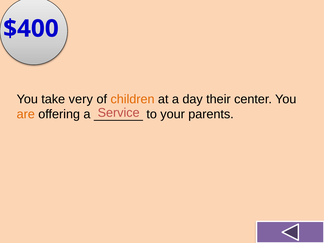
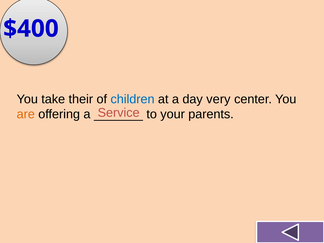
very: very -> their
children colour: orange -> blue
their: their -> very
